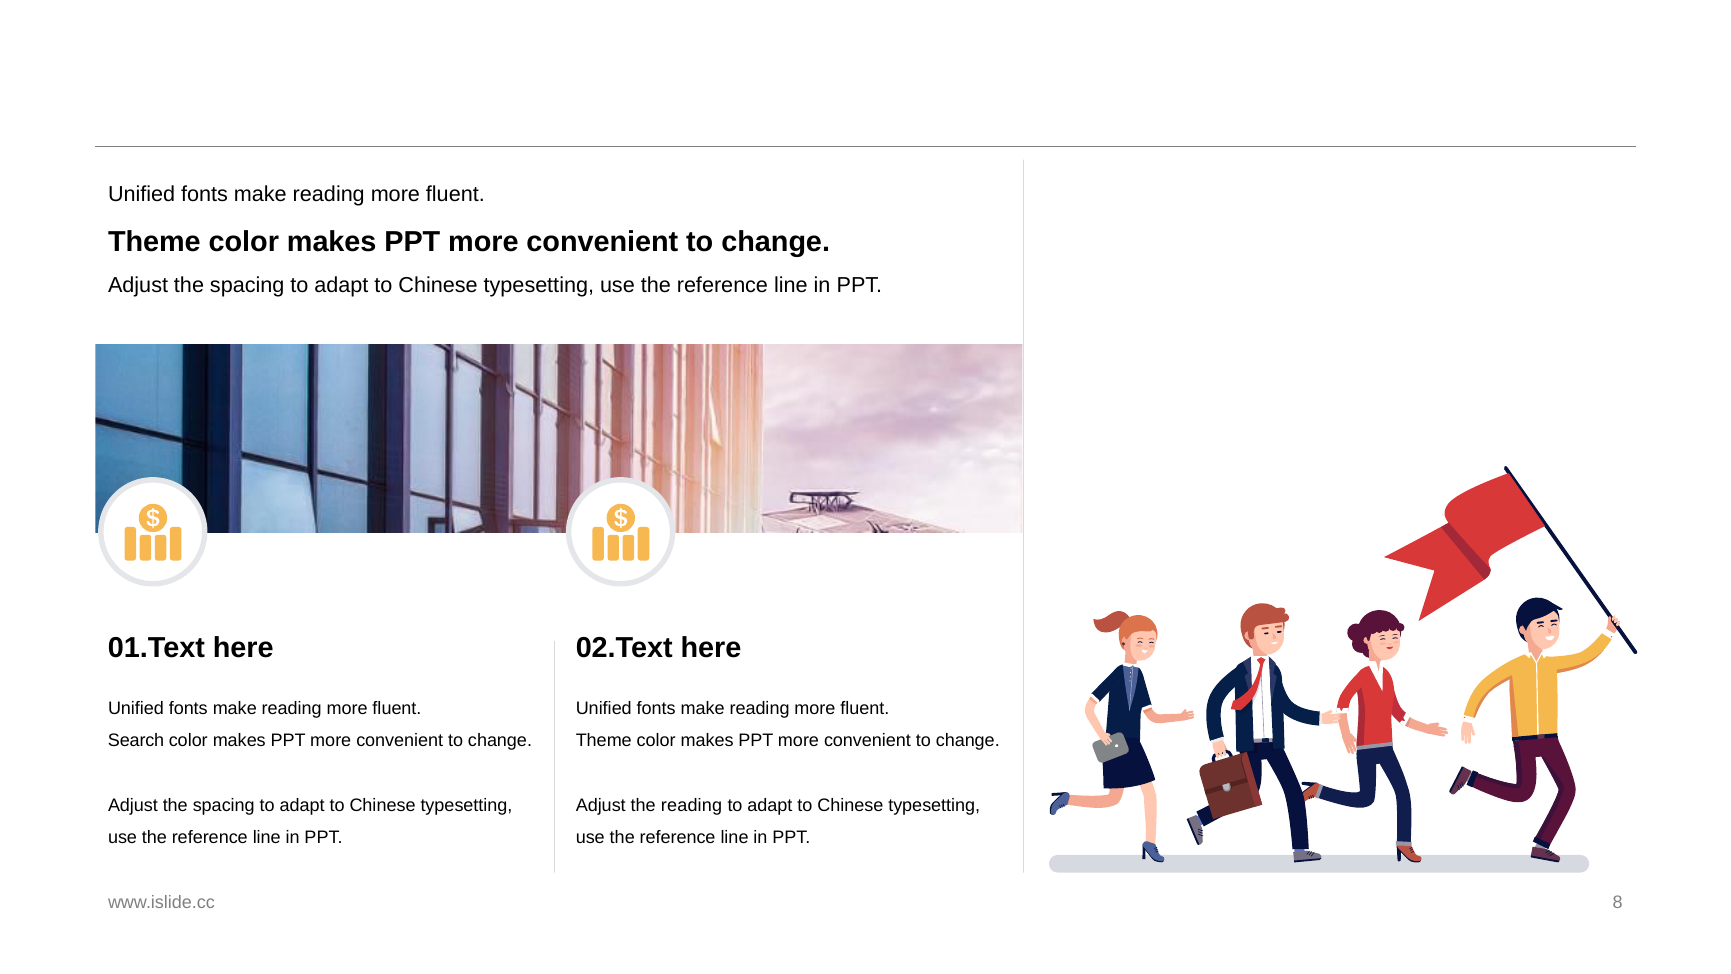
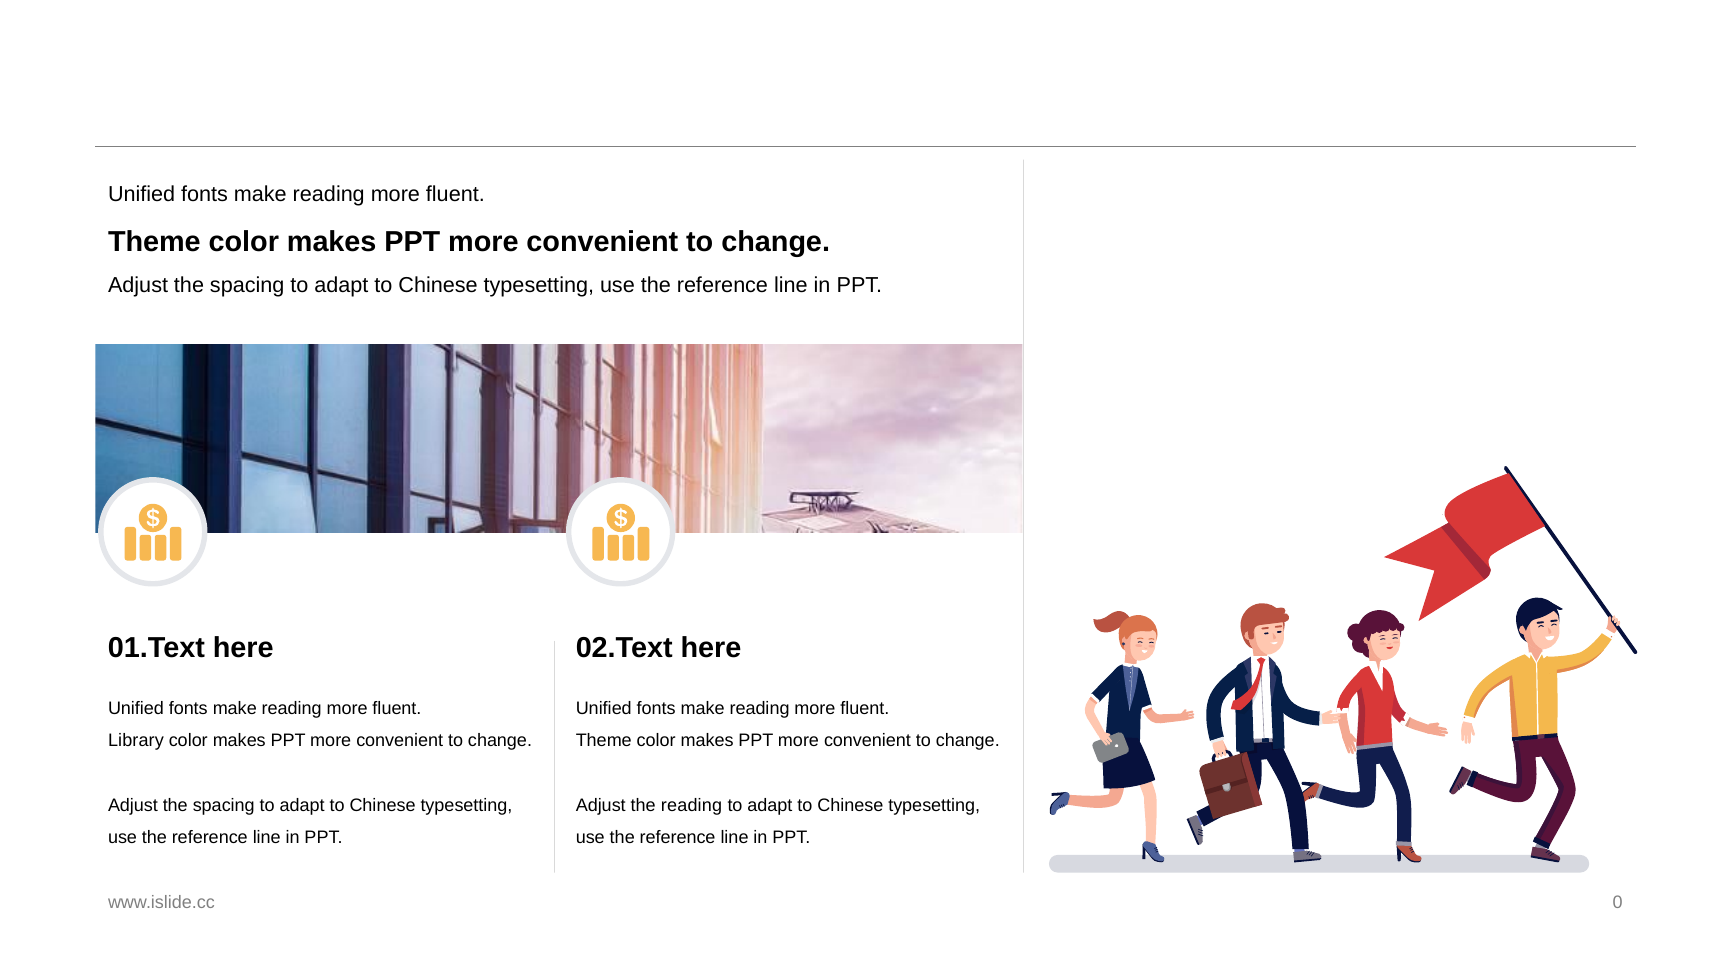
Search: Search -> Library
8: 8 -> 0
